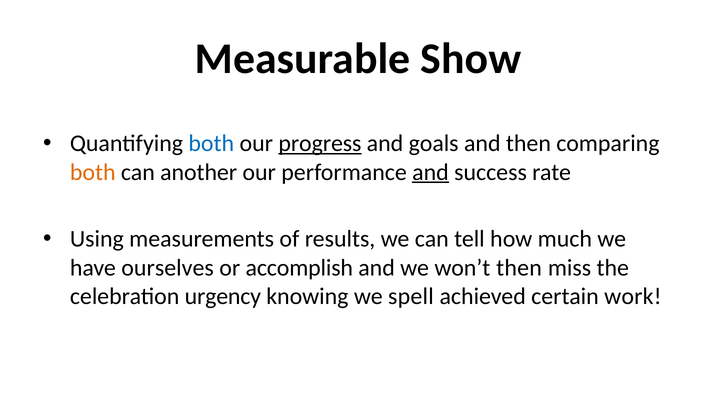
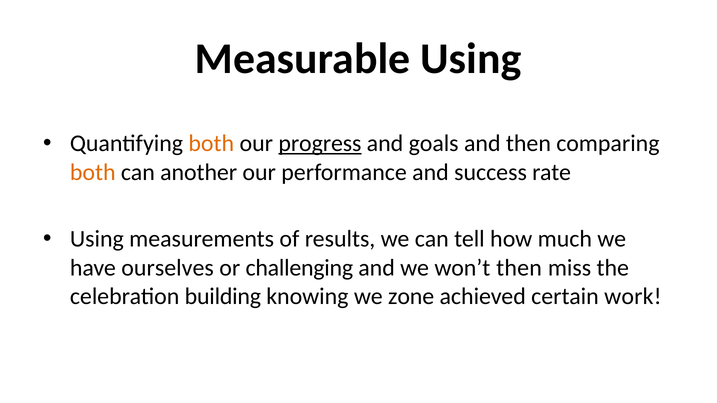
Measurable Show: Show -> Using
both at (211, 144) colour: blue -> orange
and at (430, 172) underline: present -> none
accomplish: accomplish -> challenging
urgency: urgency -> building
spell: spell -> zone
